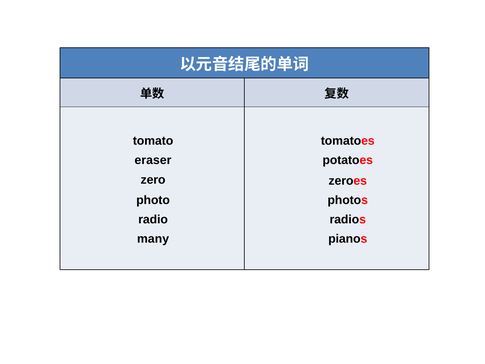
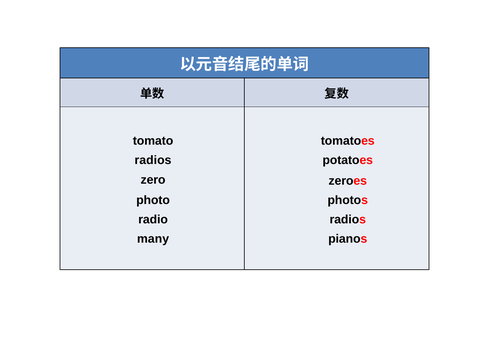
eraser at (153, 160): eraser -> radios
